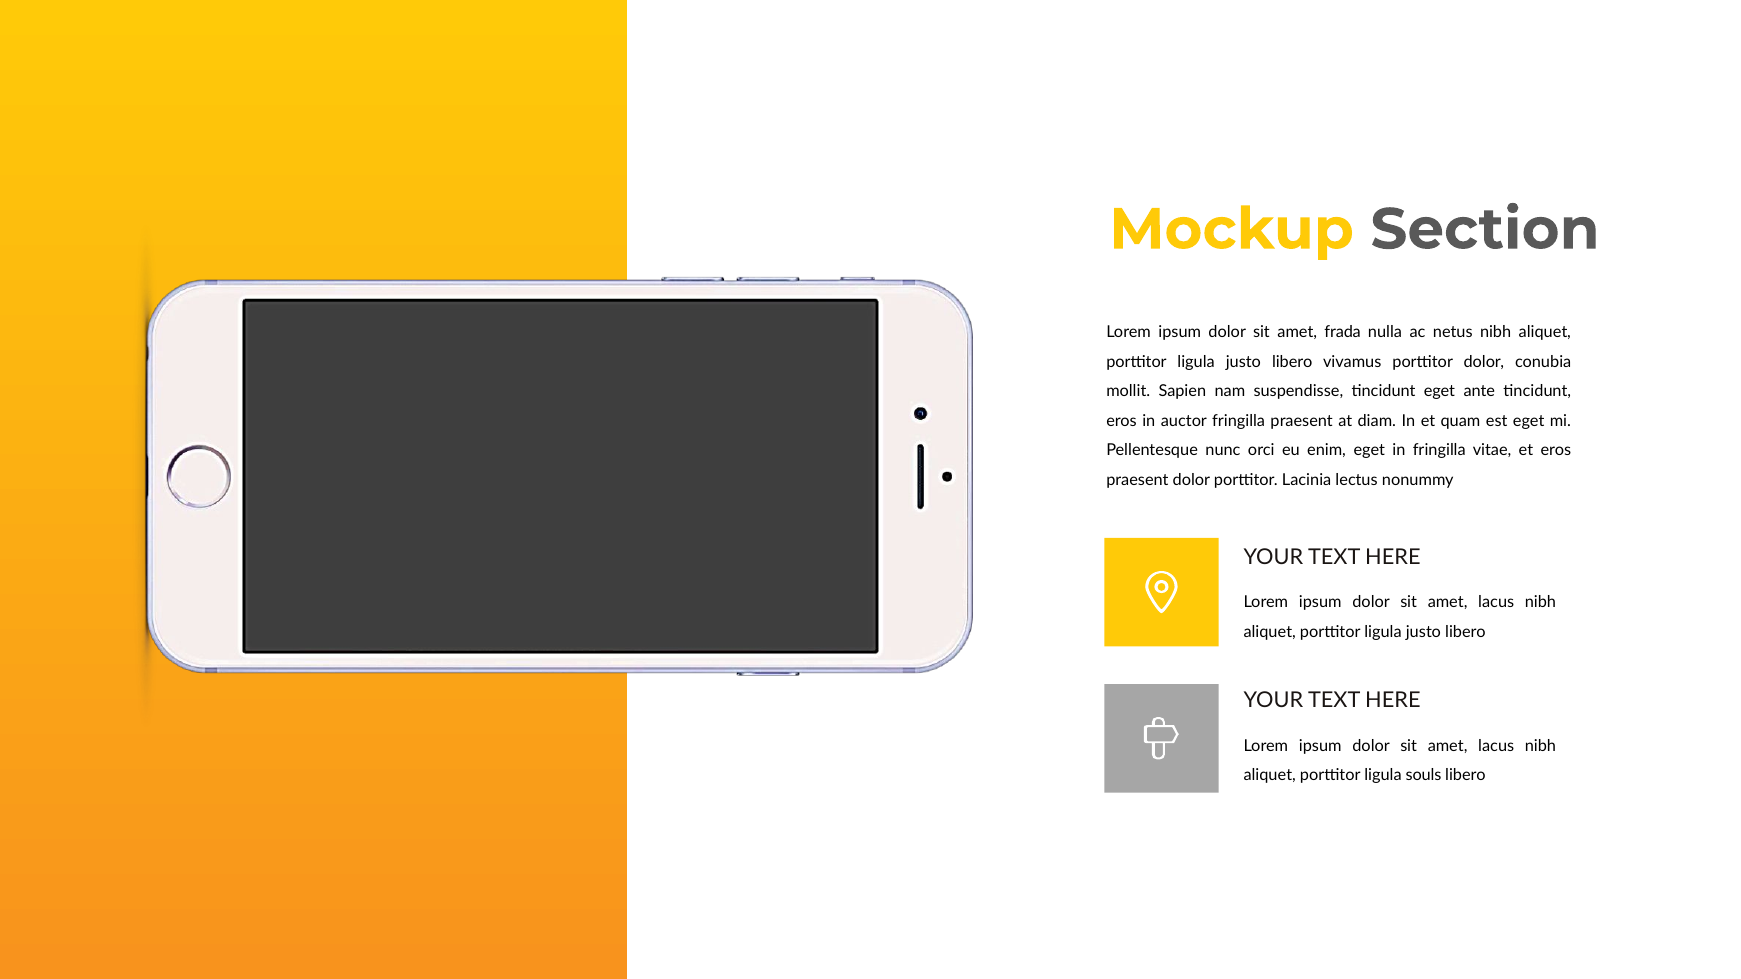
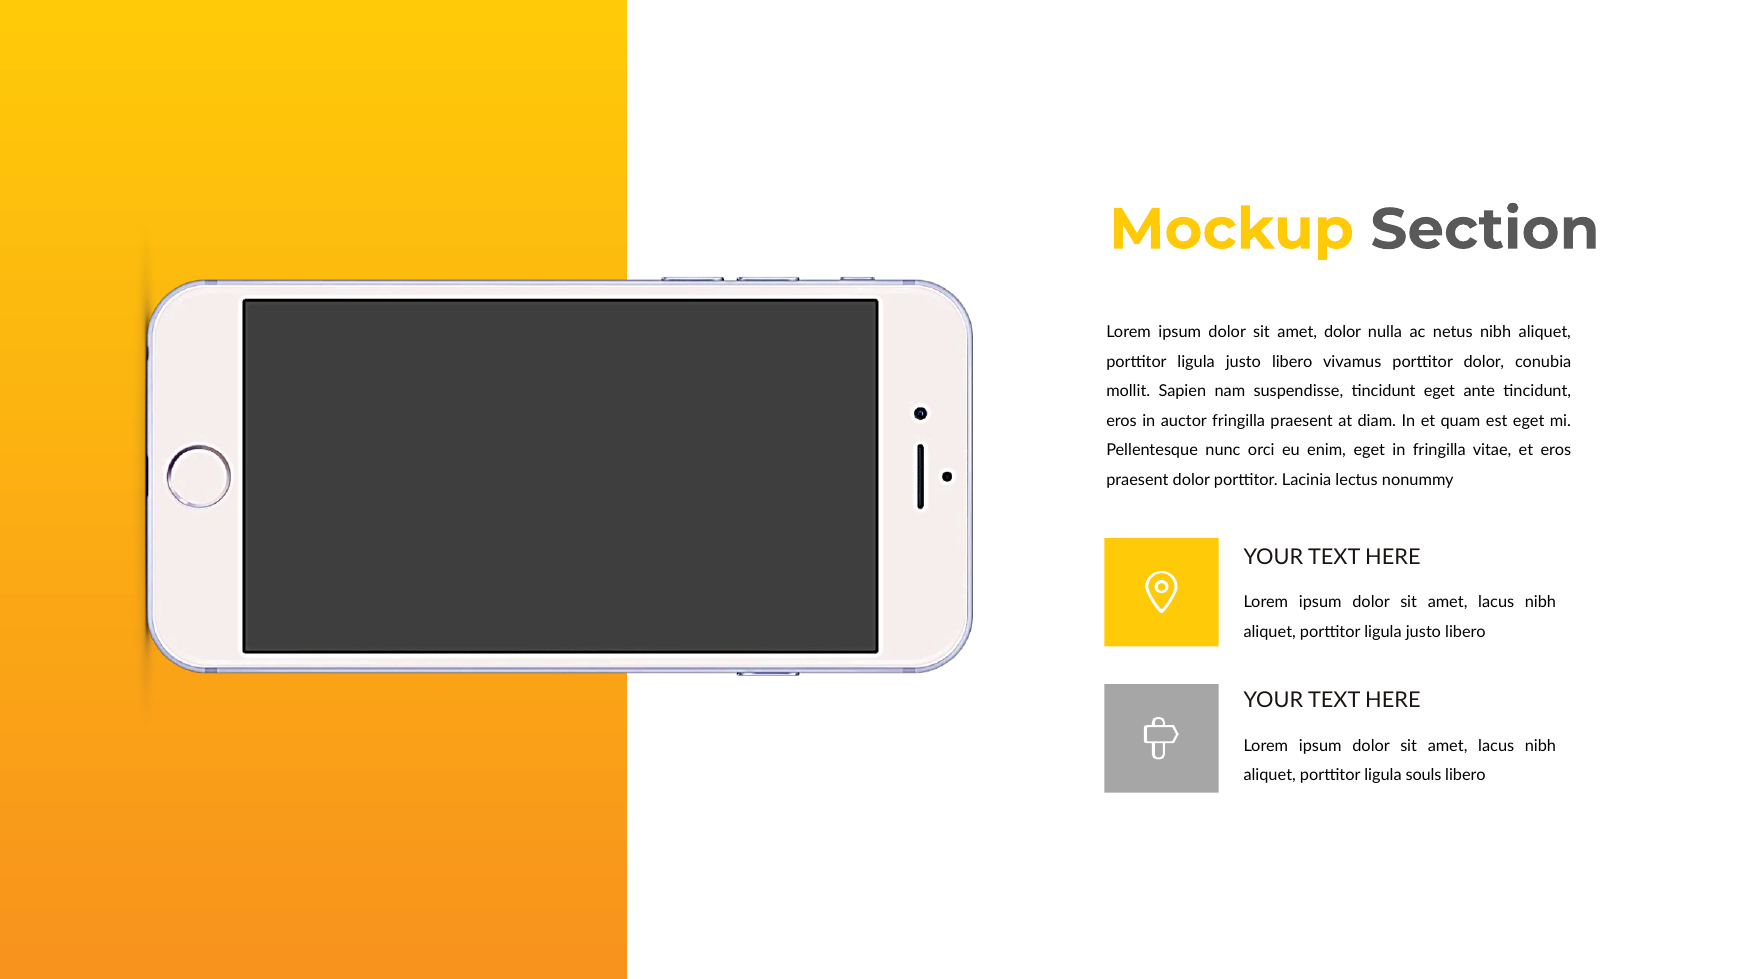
amet frada: frada -> dolor
